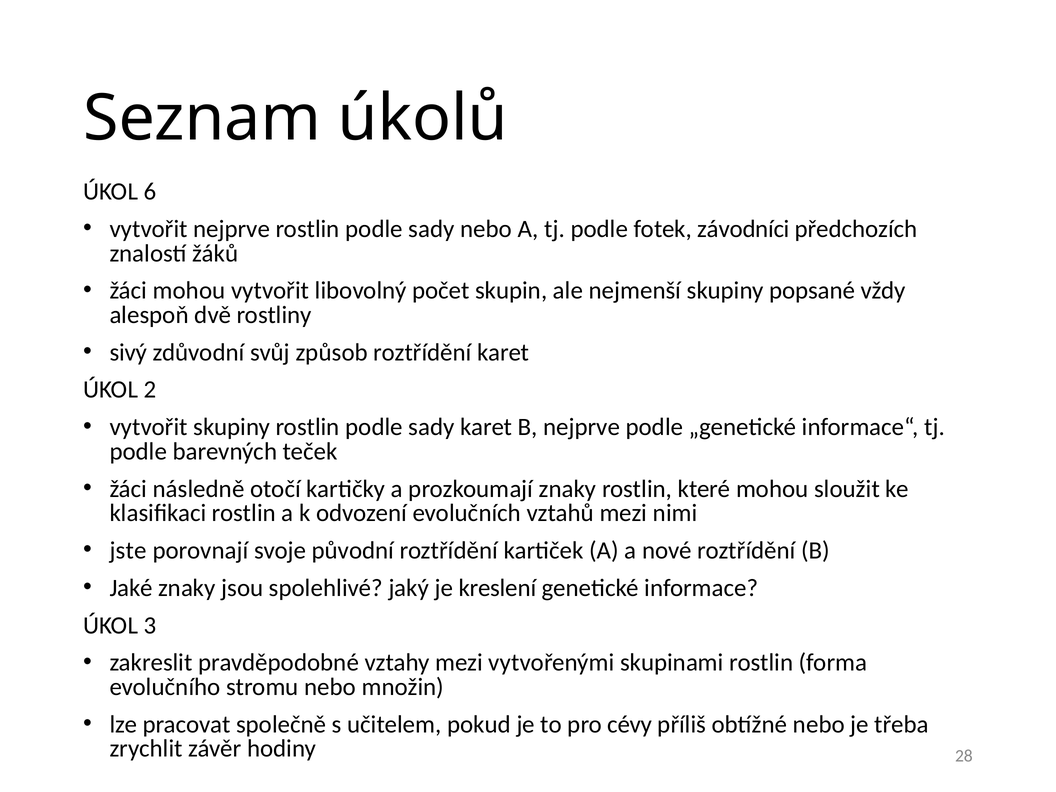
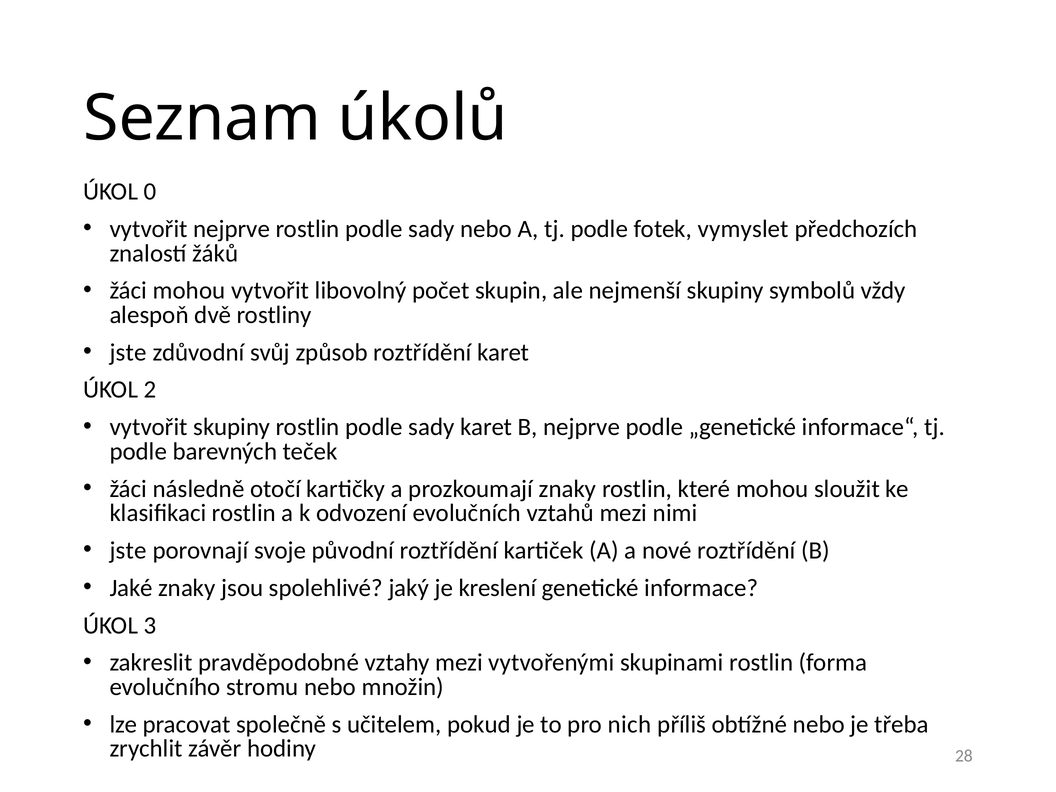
6: 6 -> 0
závodníci: závodníci -> vymyslet
popsané: popsané -> symbolů
sivý at (128, 352): sivý -> jste
cévy: cévy -> nich
